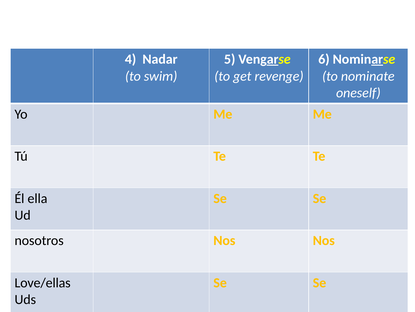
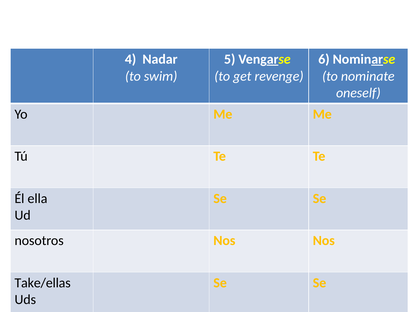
Love/ellas: Love/ellas -> Take/ellas
